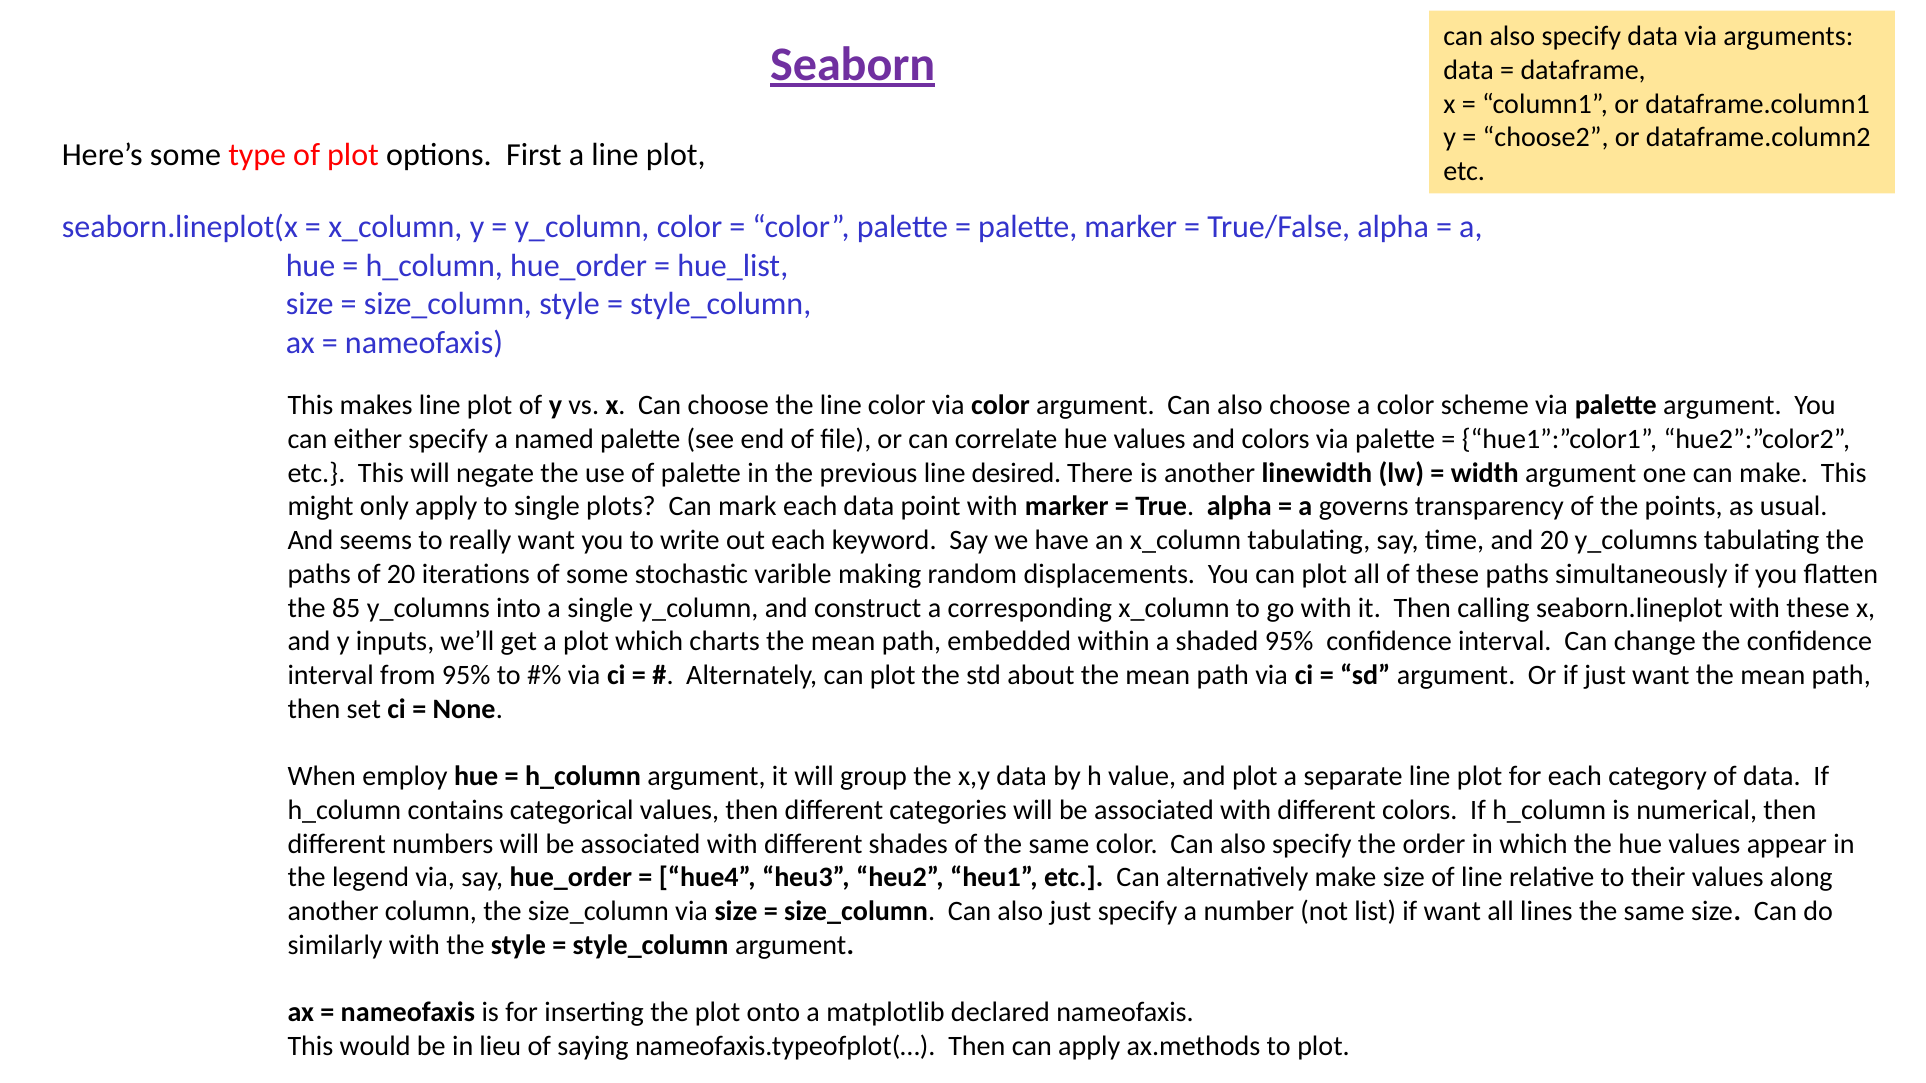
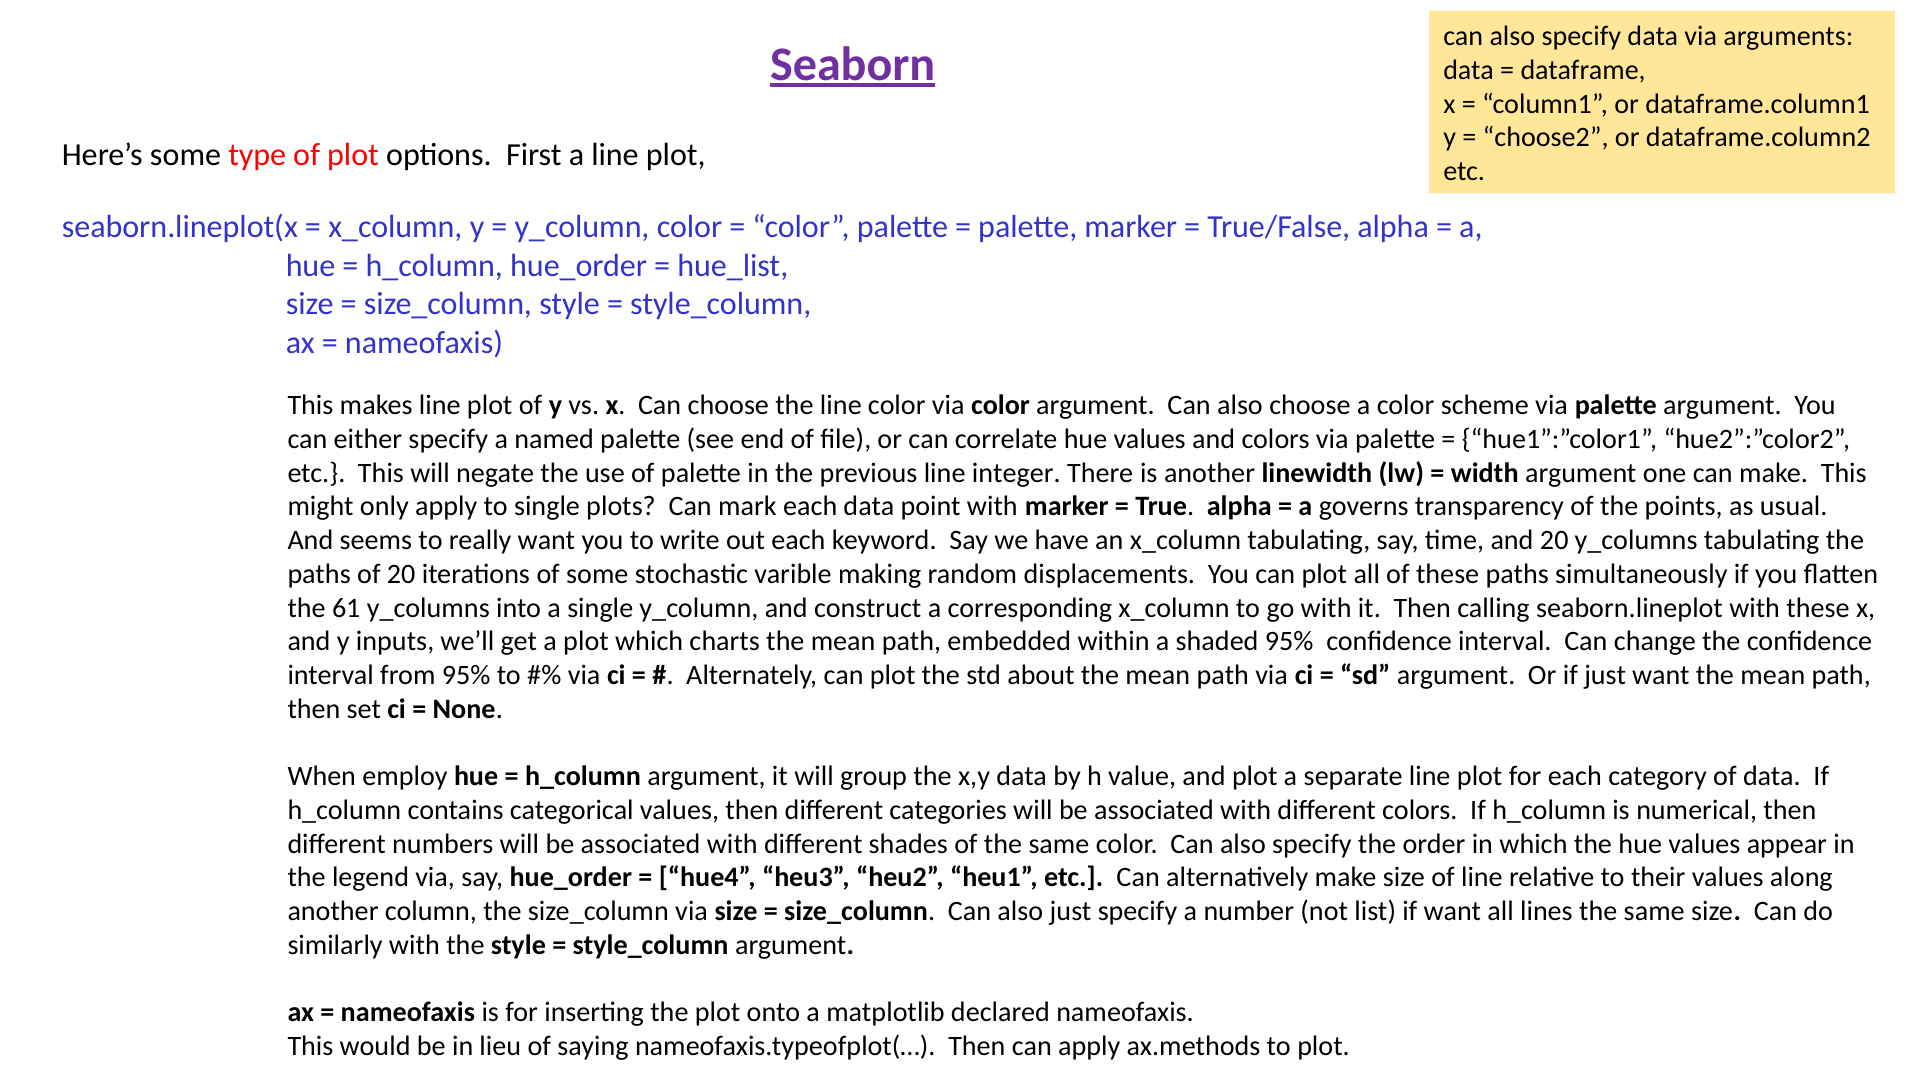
desired: desired -> integer
85: 85 -> 61
